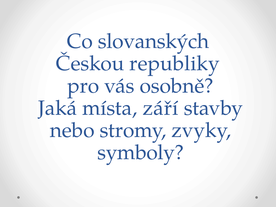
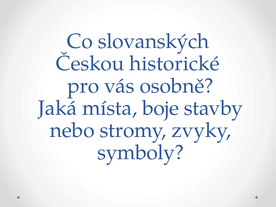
republiky: republiky -> historické
září: září -> boje
